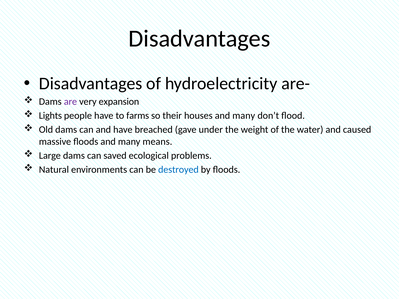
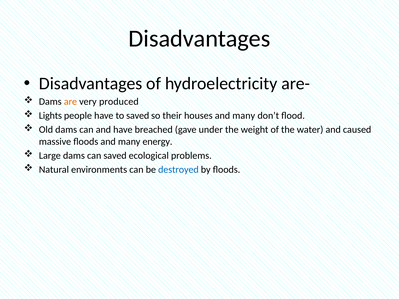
are colour: purple -> orange
expansion: expansion -> produced
to farms: farms -> saved
means: means -> energy
